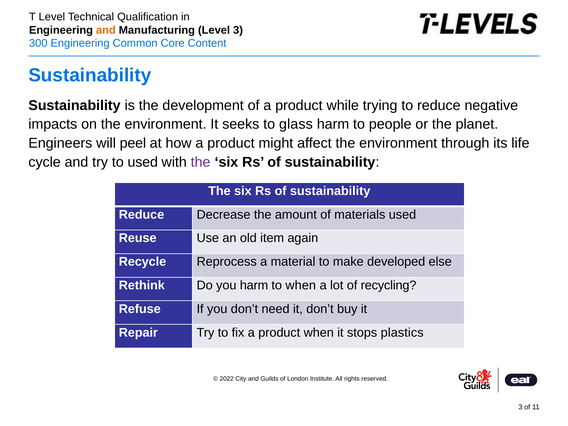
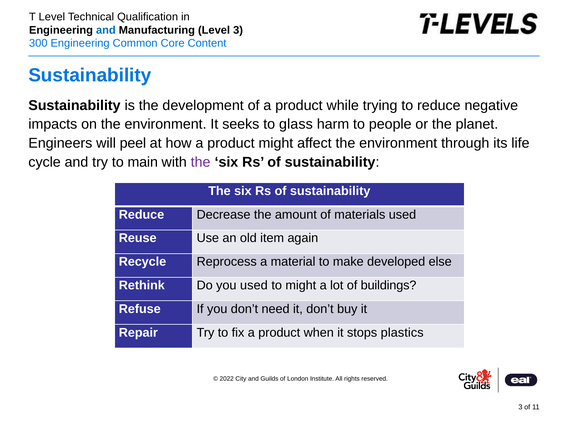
and at (106, 30) colour: orange -> blue
to used: used -> main
you harm: harm -> used
to when: when -> might
recycling: recycling -> buildings
